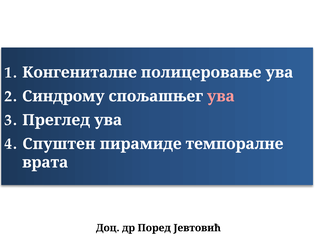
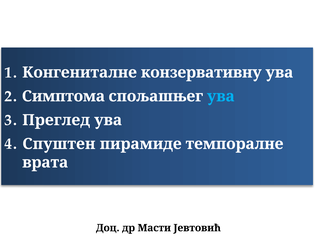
полицеровање: полицеровање -> конзервативну
Синдрому: Синдрому -> Симптома
ува at (221, 96) colour: pink -> light blue
Поред: Поред -> Масти
